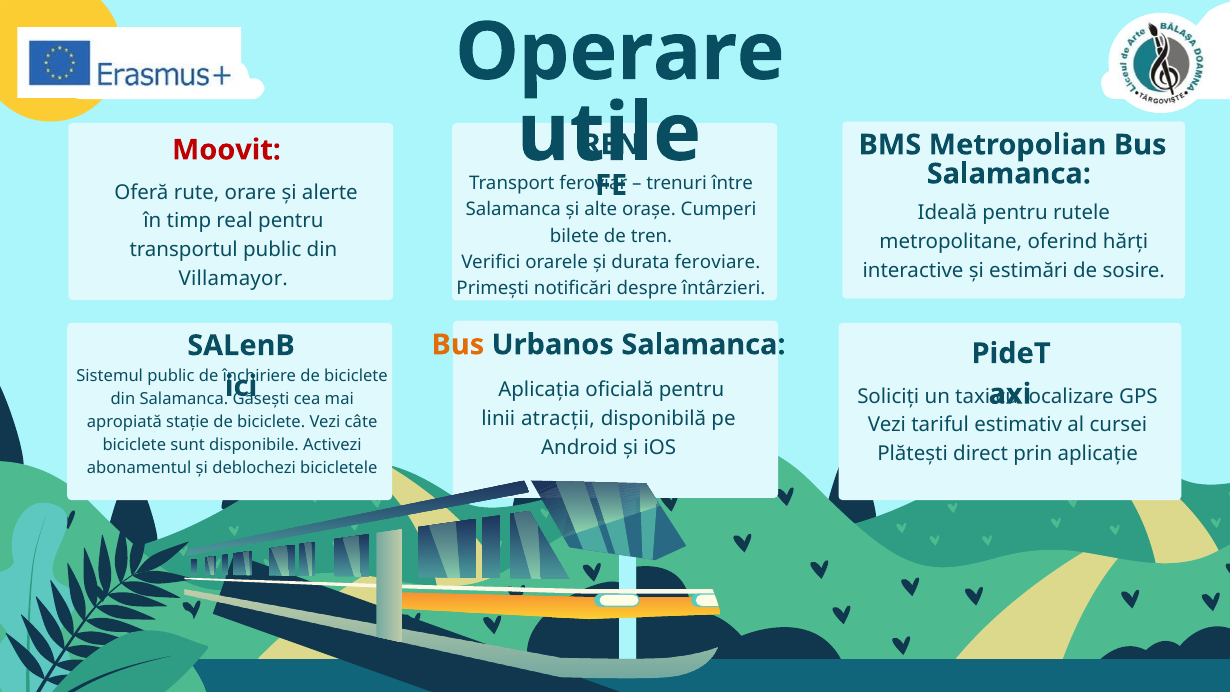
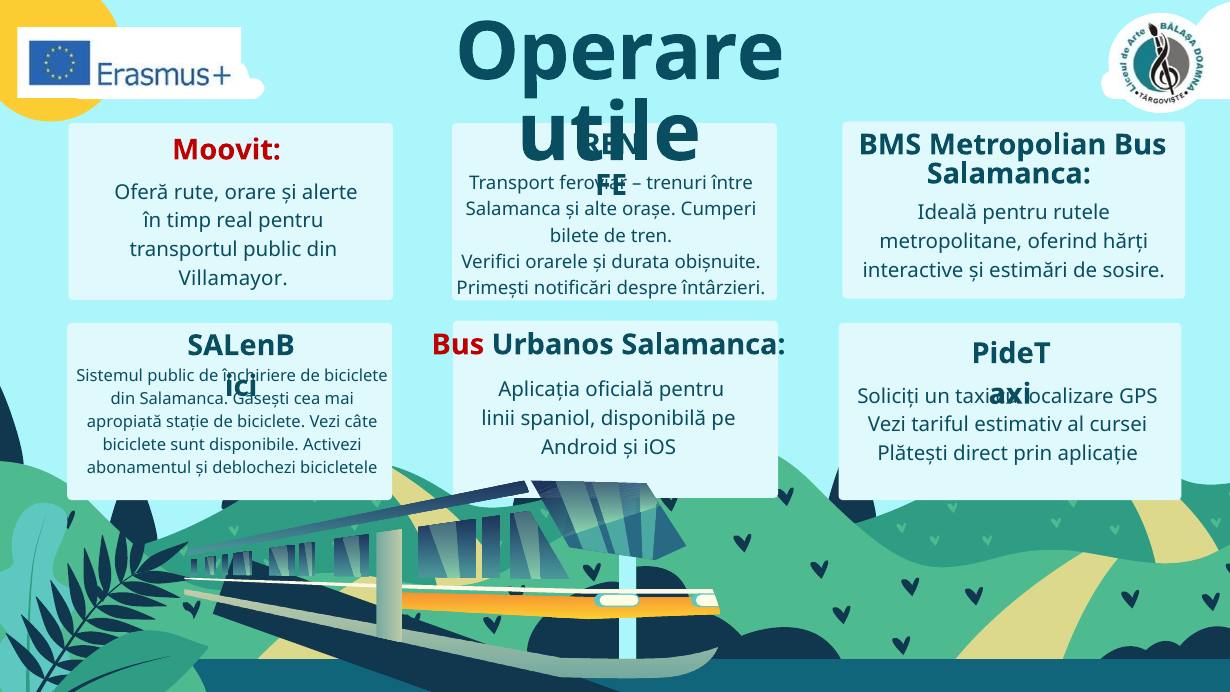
feroviare: feroviare -> obișnuite
Bus at (458, 345) colour: orange -> red
atracții: atracții -> spaniol
